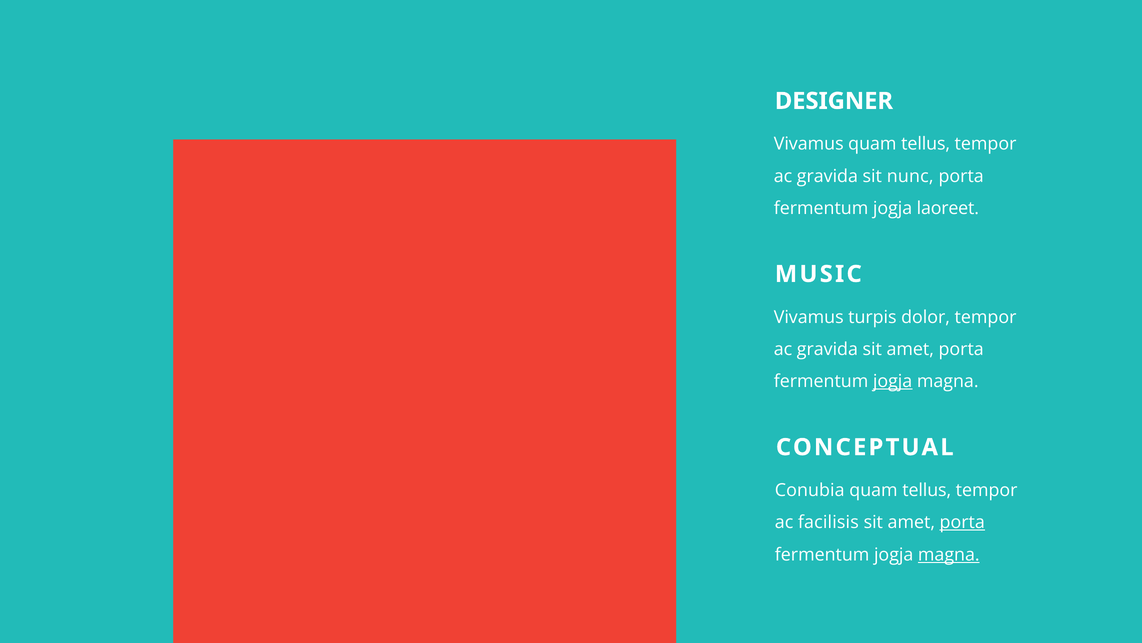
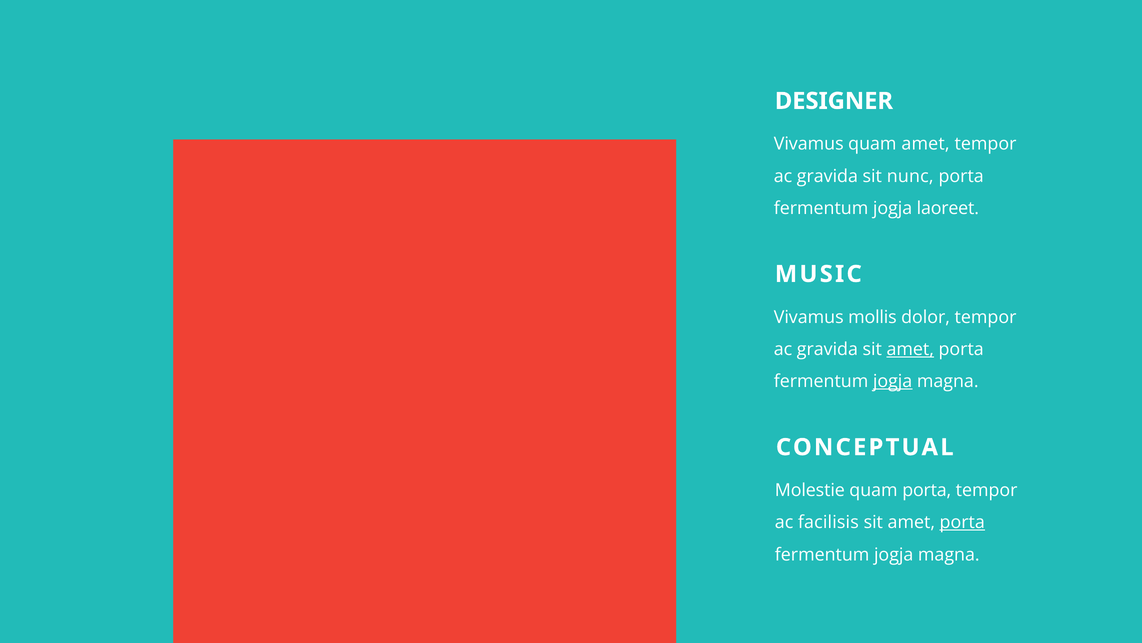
Vivamus quam tellus: tellus -> amet
turpis: turpis -> mollis
amet at (910, 349) underline: none -> present
Conubia: Conubia -> Molestie
tellus at (927, 490): tellus -> porta
magna at (949, 554) underline: present -> none
